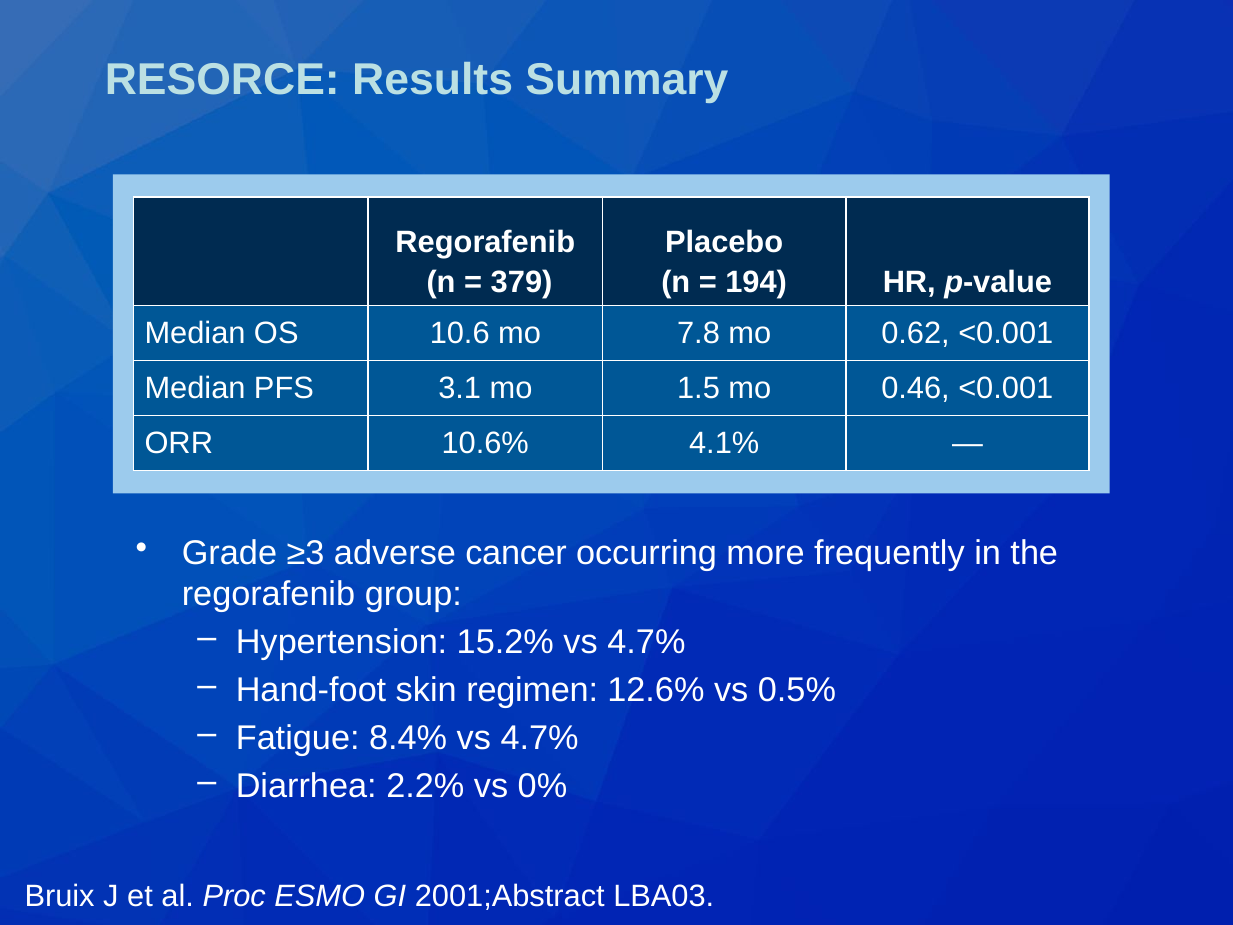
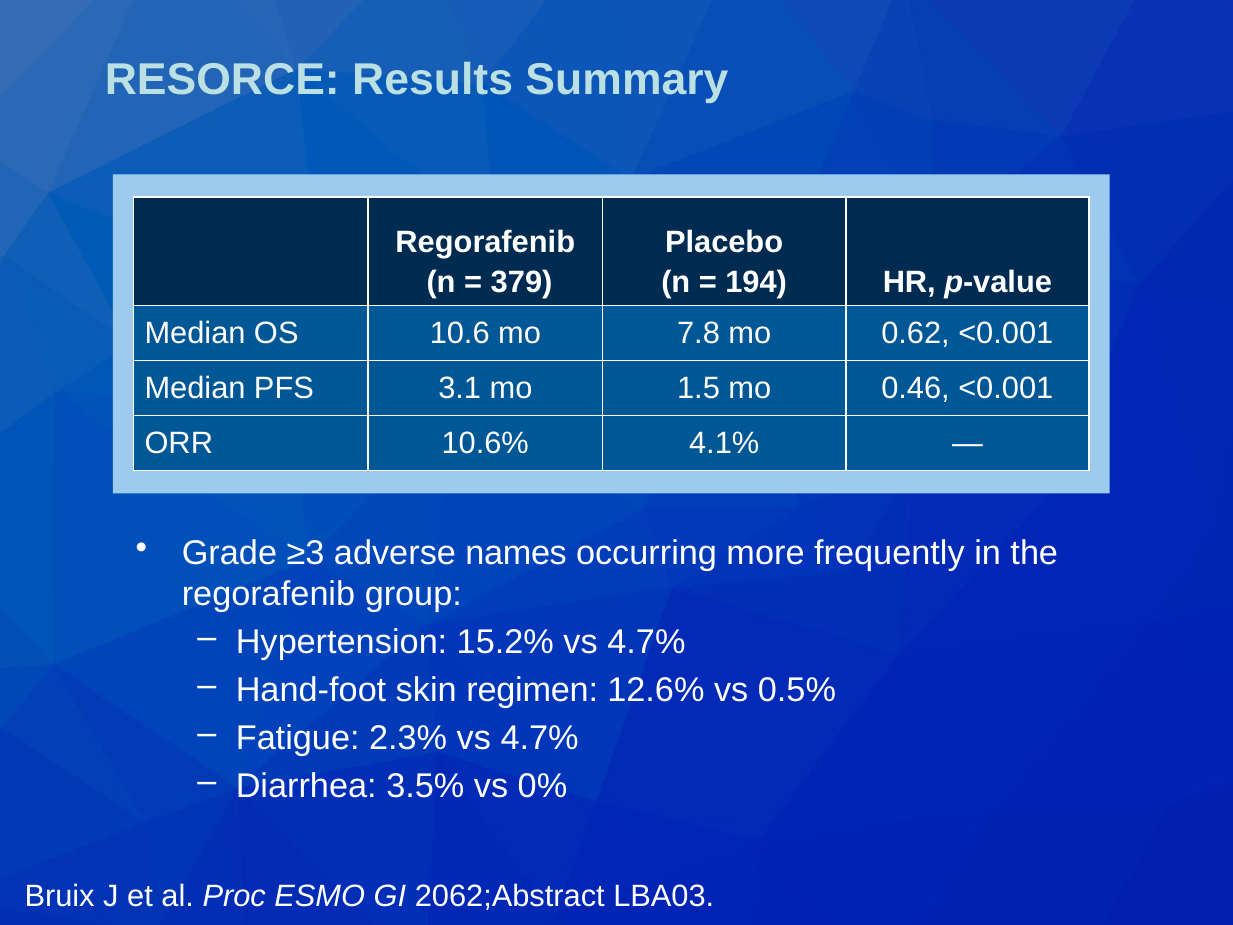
cancer: cancer -> names
8.4%: 8.4% -> 2.3%
2.2%: 2.2% -> 3.5%
2001;Abstract: 2001;Abstract -> 2062;Abstract
